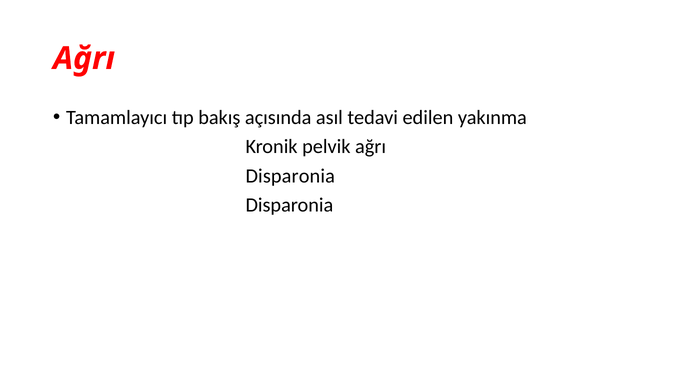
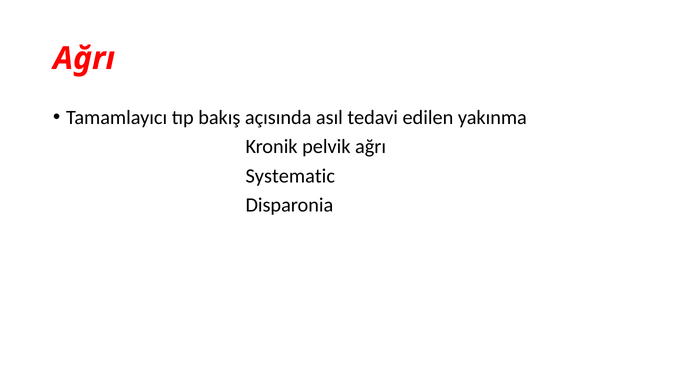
Disparonia at (290, 176): Disparonia -> Systematic
